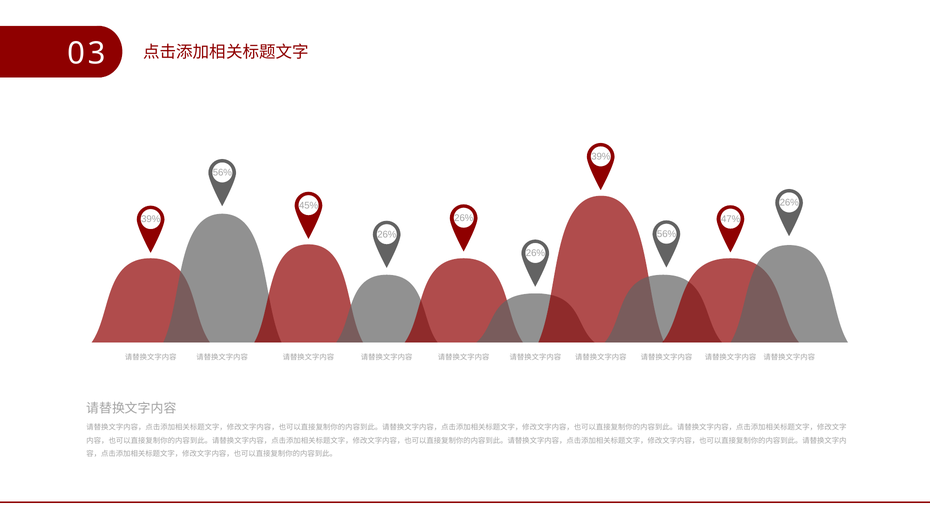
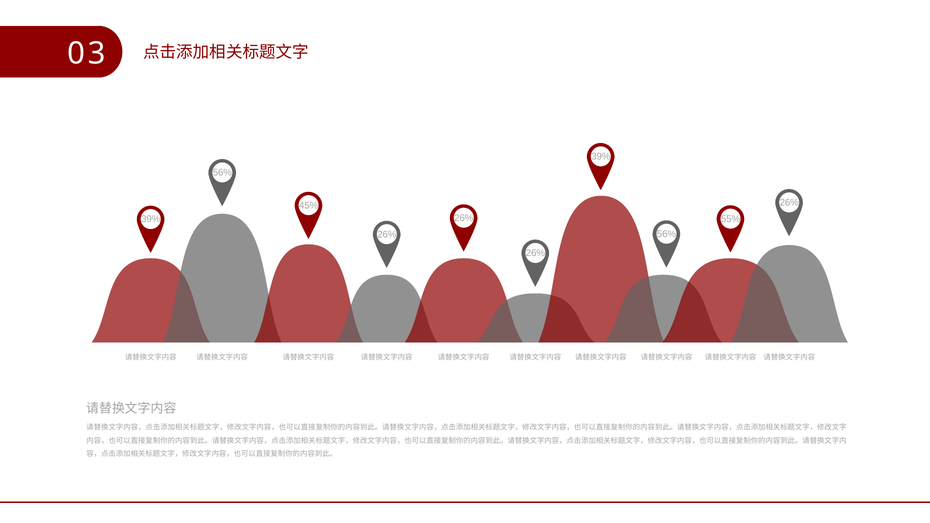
47%: 47% -> 55%
